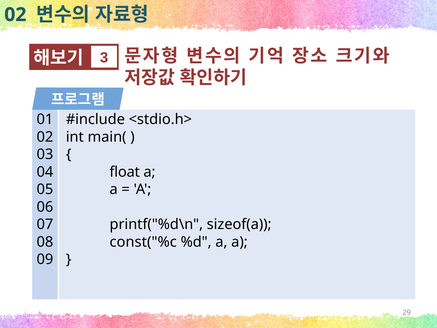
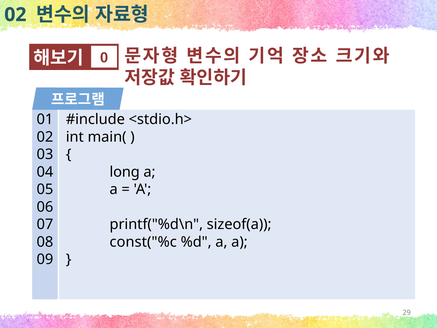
3: 3 -> 0
float: float -> long
